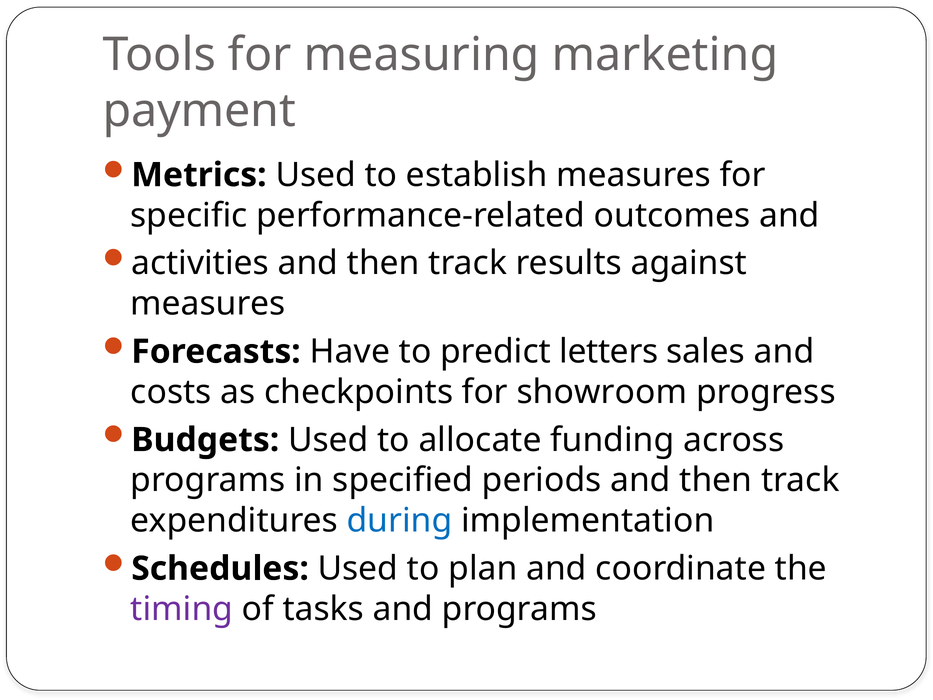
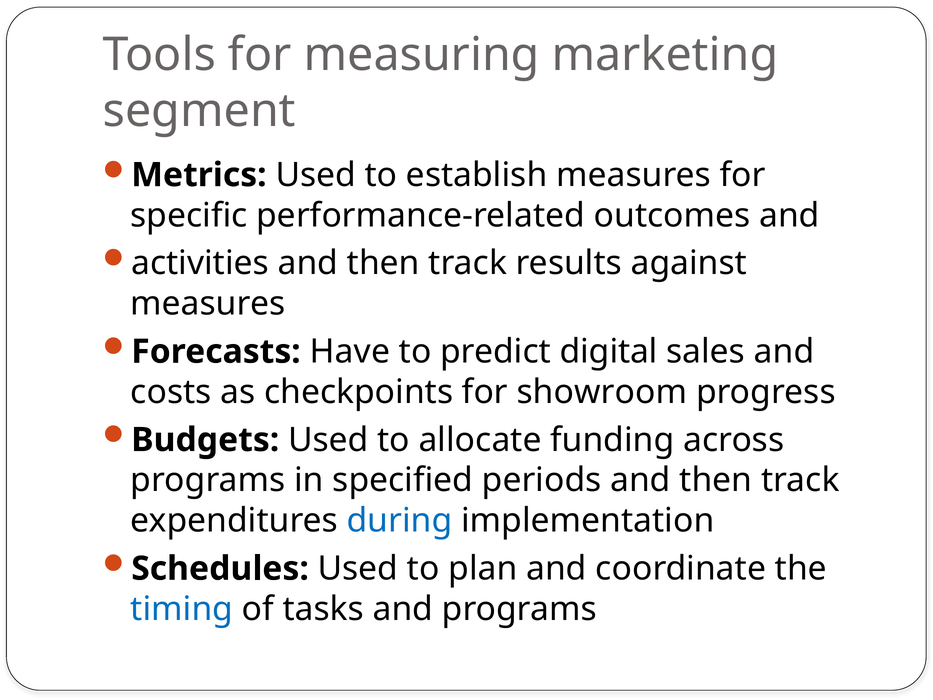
payment: payment -> segment
letters: letters -> digital
timing colour: purple -> blue
